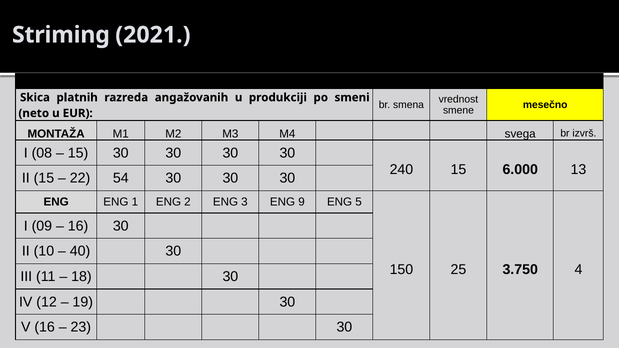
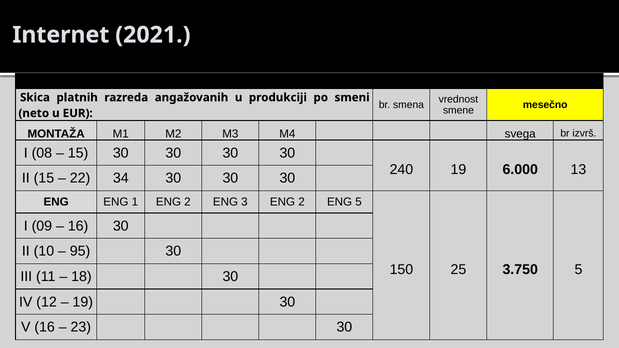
Striming: Striming -> Internet
240 15: 15 -> 19
54: 54 -> 34
3 ENG 9: 9 -> 2
40: 40 -> 95
3.750 4: 4 -> 5
